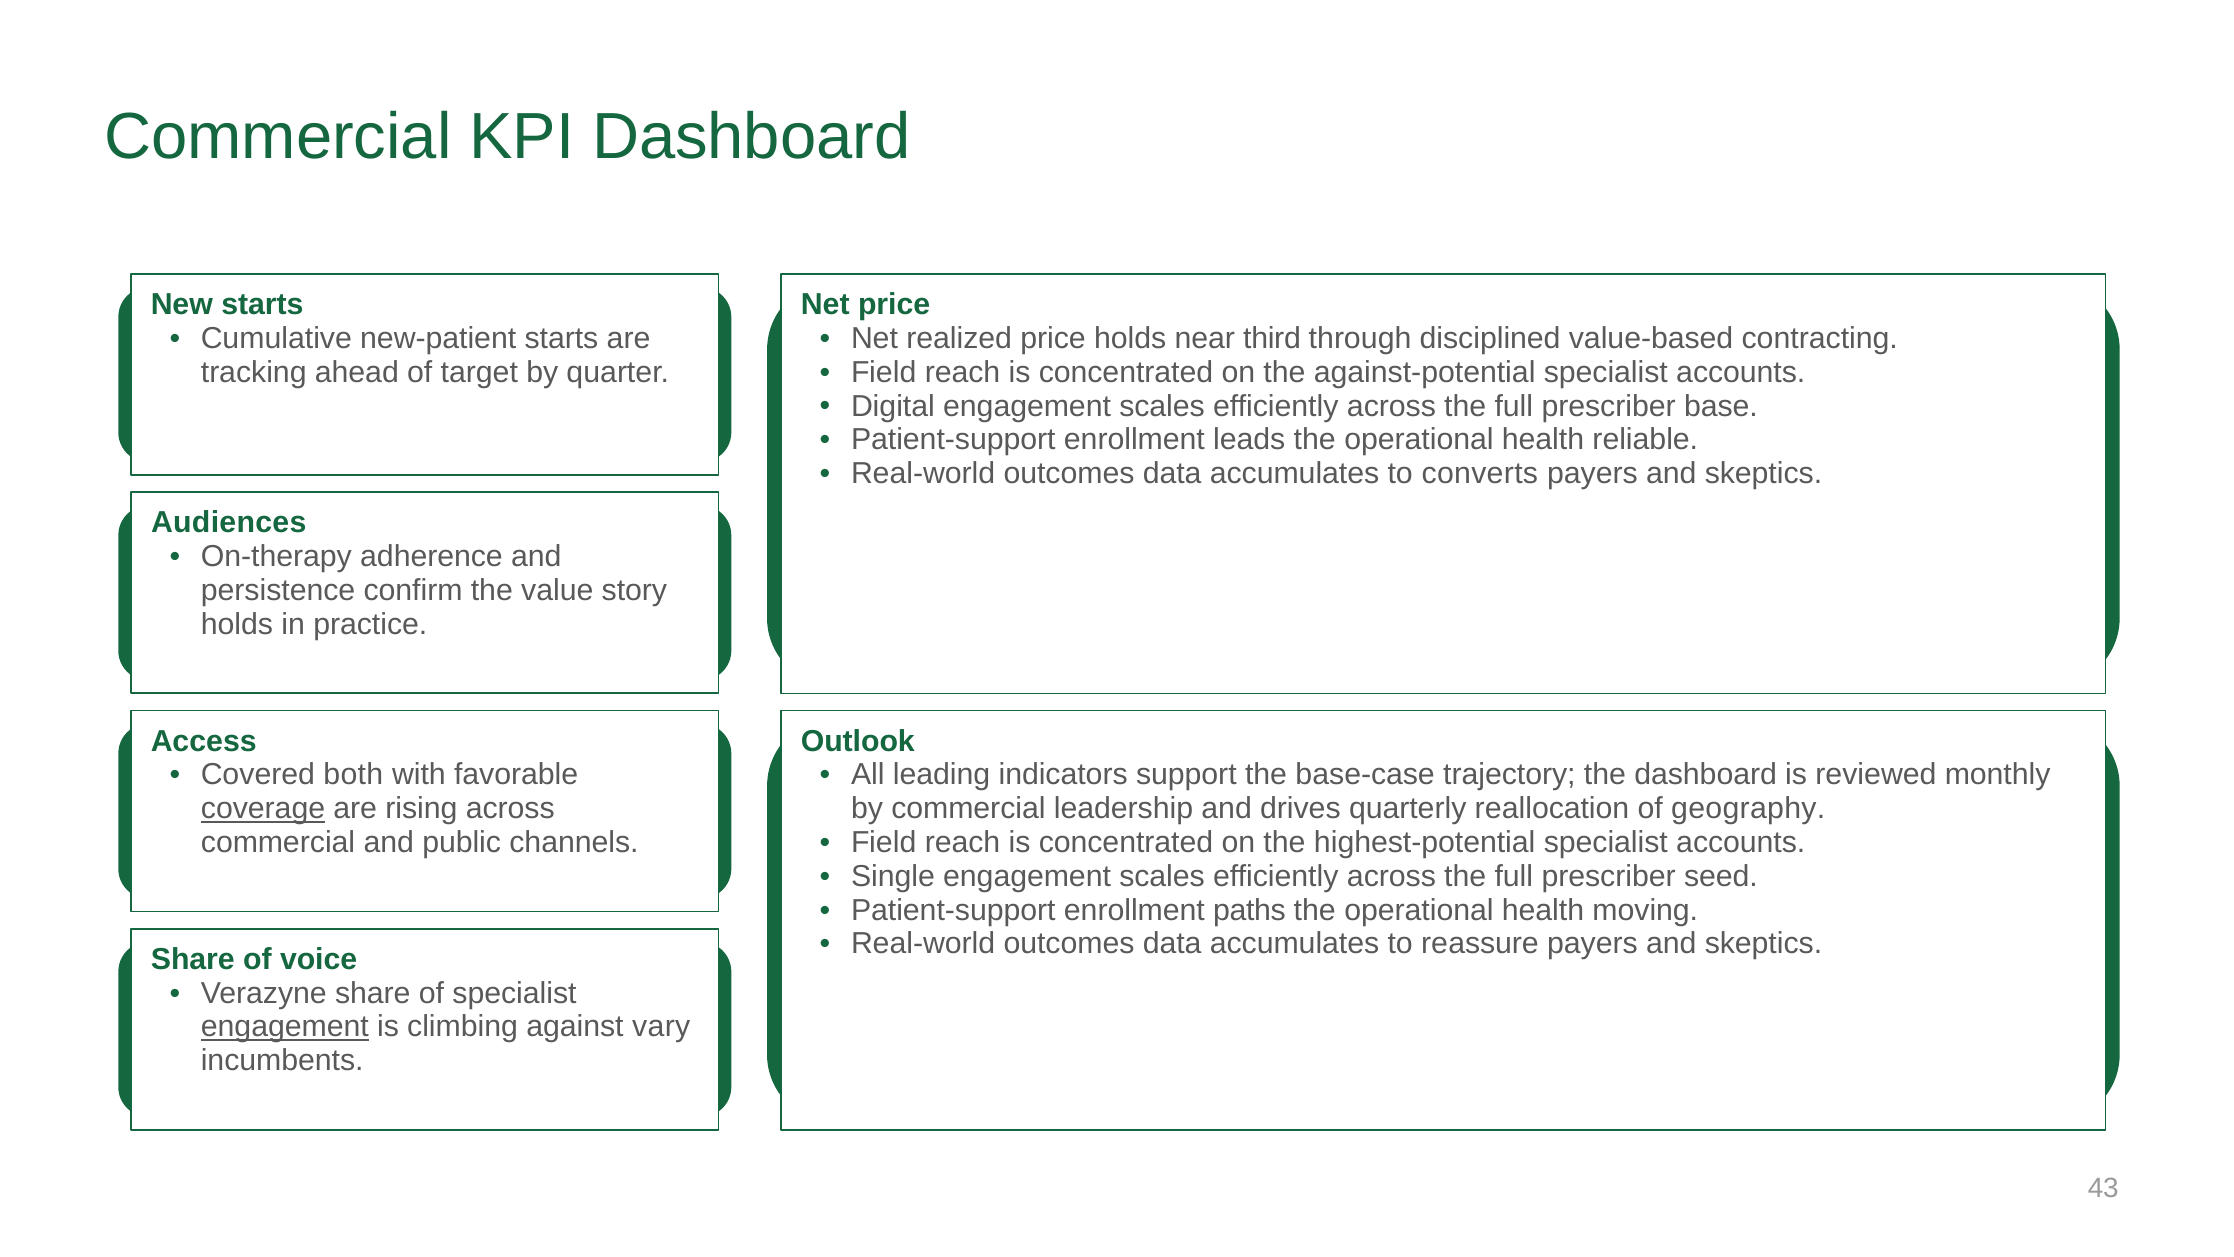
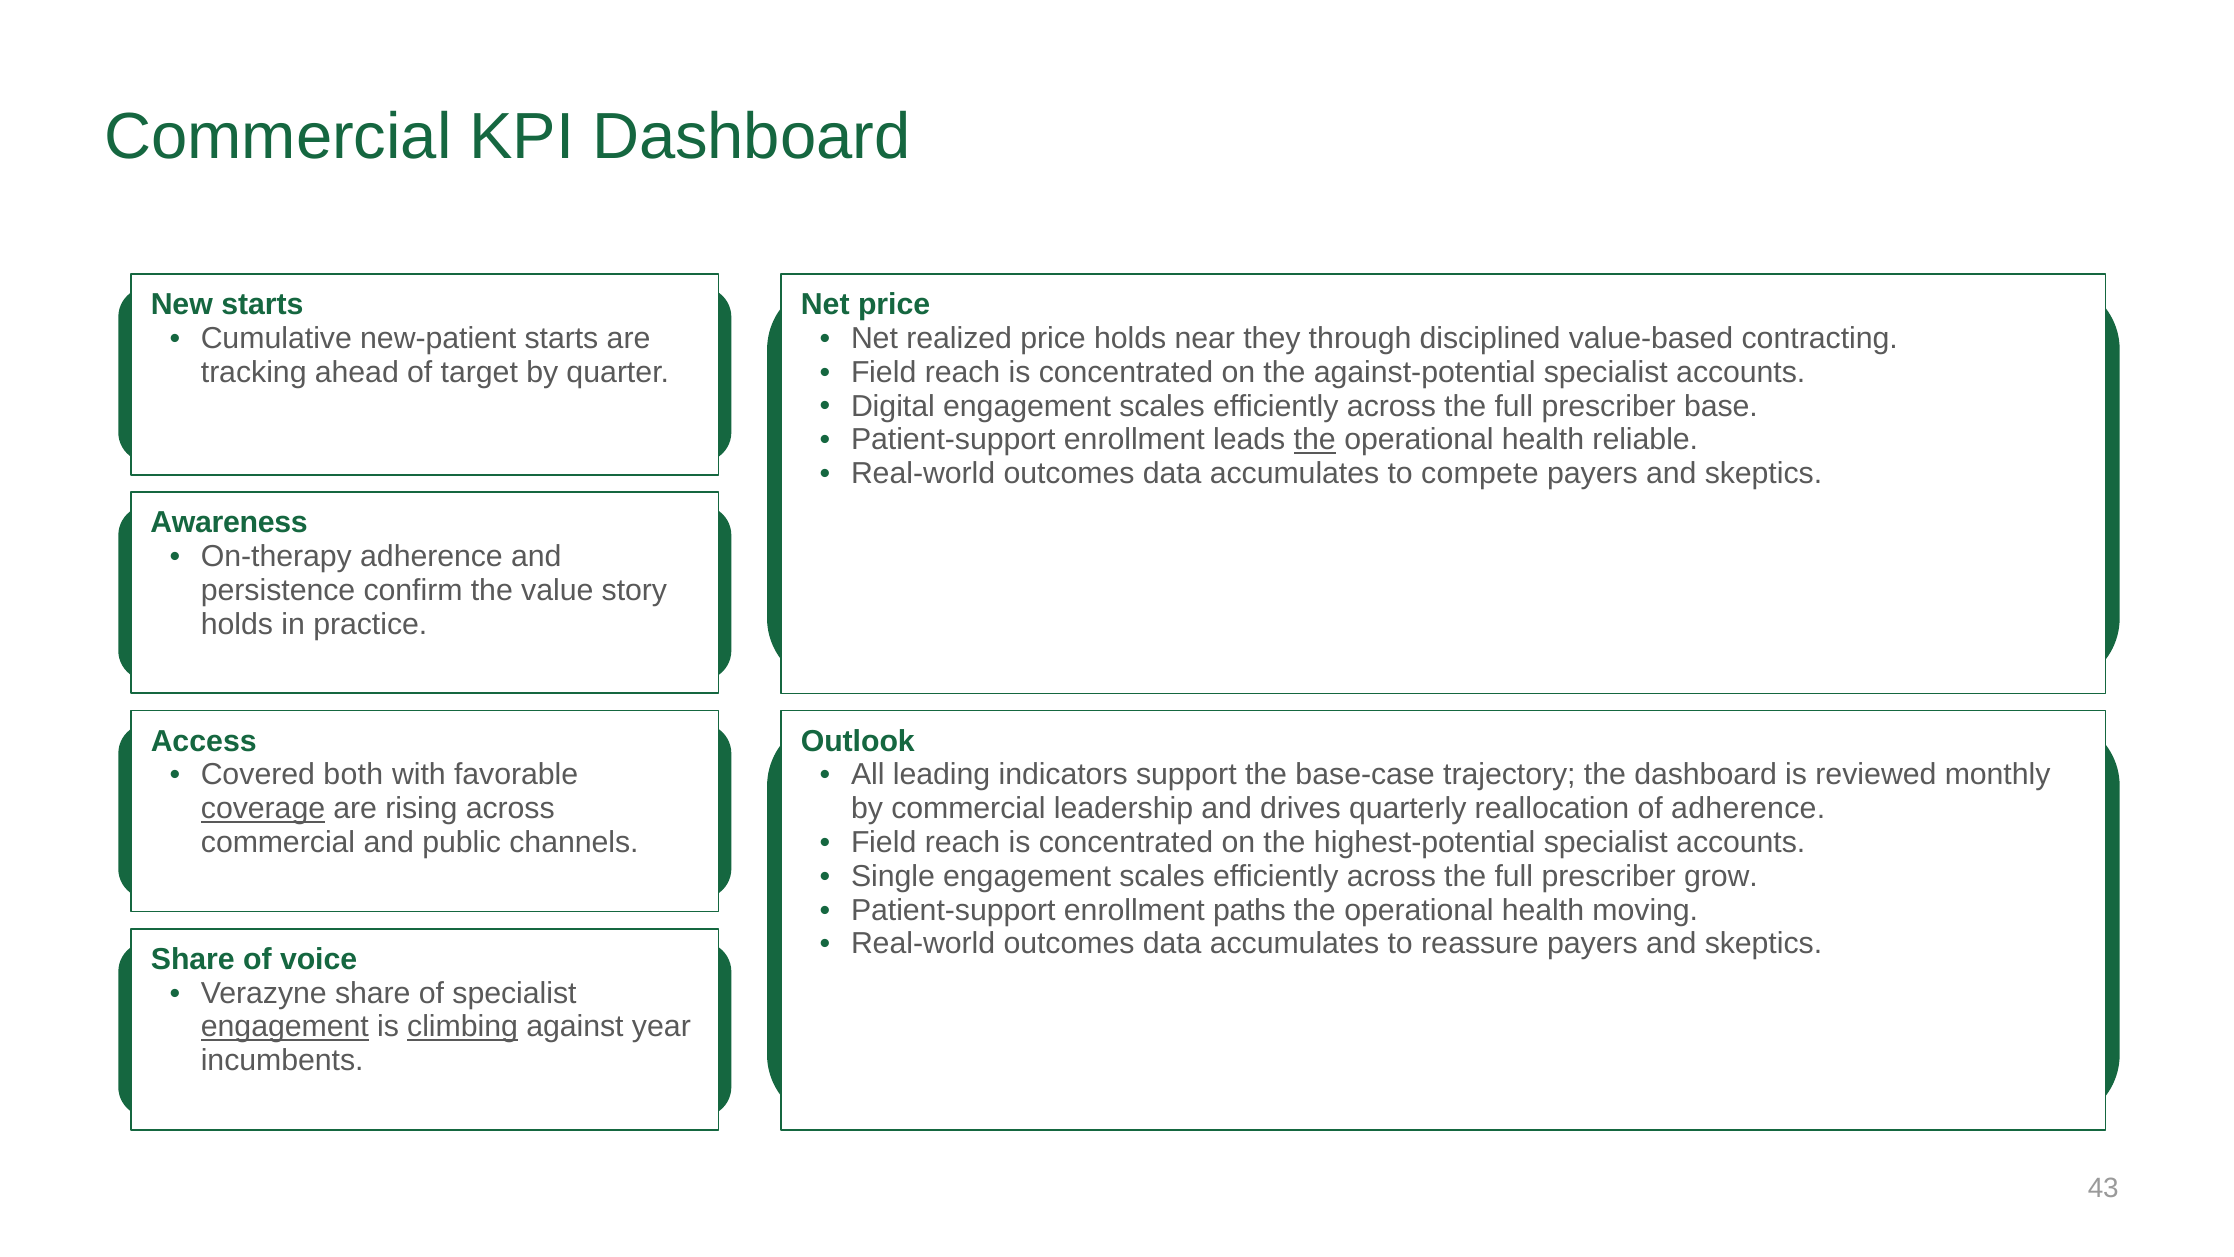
third: third -> they
the at (1315, 440) underline: none -> present
converts: converts -> compete
Audiences: Audiences -> Awareness
of geography: geography -> adherence
seed: seed -> grow
climbing underline: none -> present
vary: vary -> year
